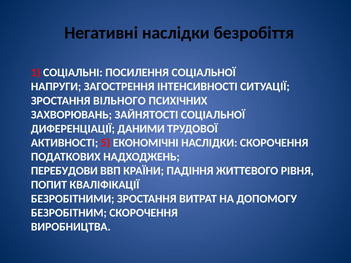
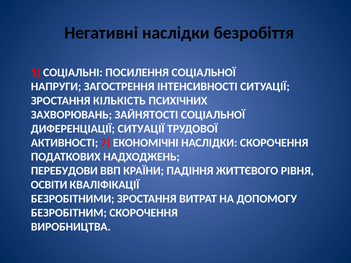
ВІЛЬНОГО: ВІЛЬНОГО -> КІЛЬКІСТЬ
ДИФЕРЕНЦІАЦІЇ ДАНИМИ: ДАНИМИ -> СИТУАЦІЇ
5: 5 -> 7
ПОПИТ: ПОПИТ -> ОСВІТИ
